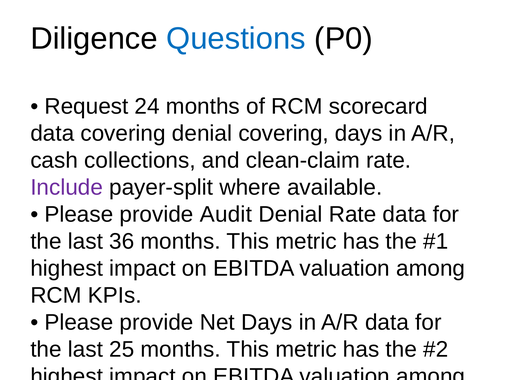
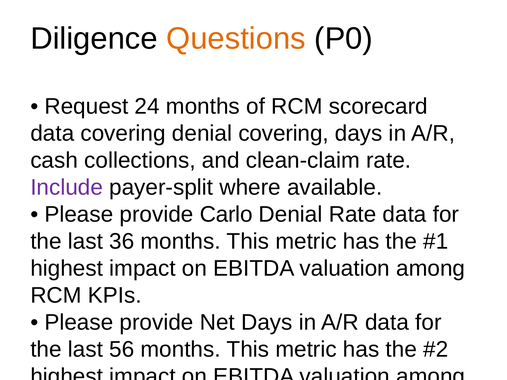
Questions colour: blue -> orange
Audit: Audit -> Carlo
25: 25 -> 56
